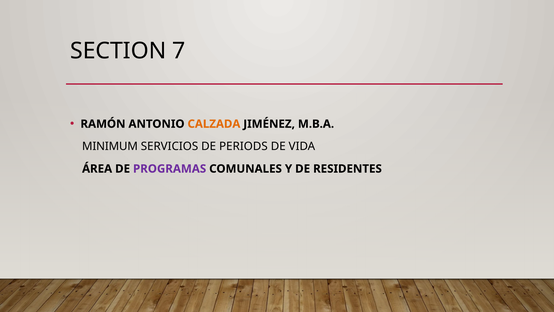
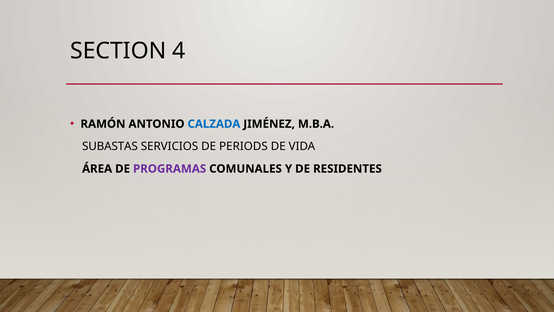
7: 7 -> 4
CALZADA colour: orange -> blue
MINIMUM: MINIMUM -> SUBASTAS
